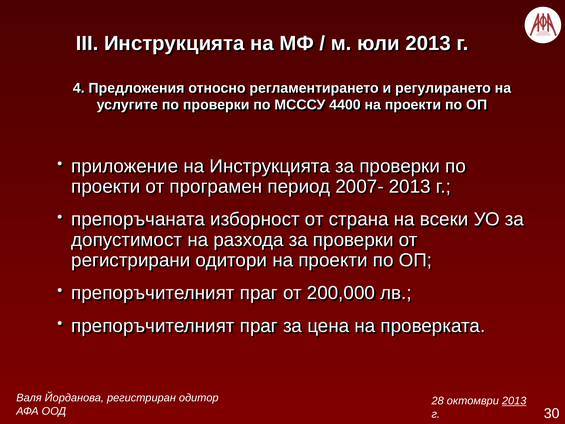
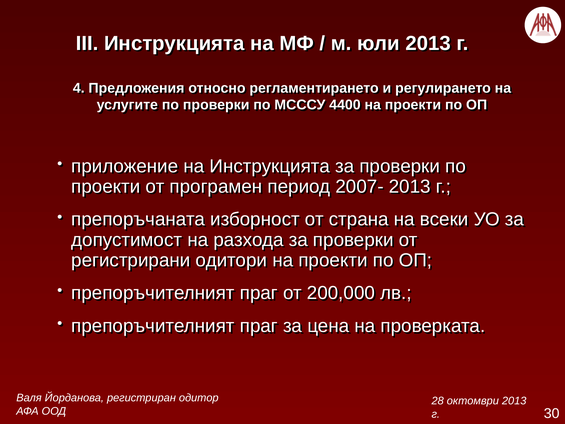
2013 at (514, 401) underline: present -> none
